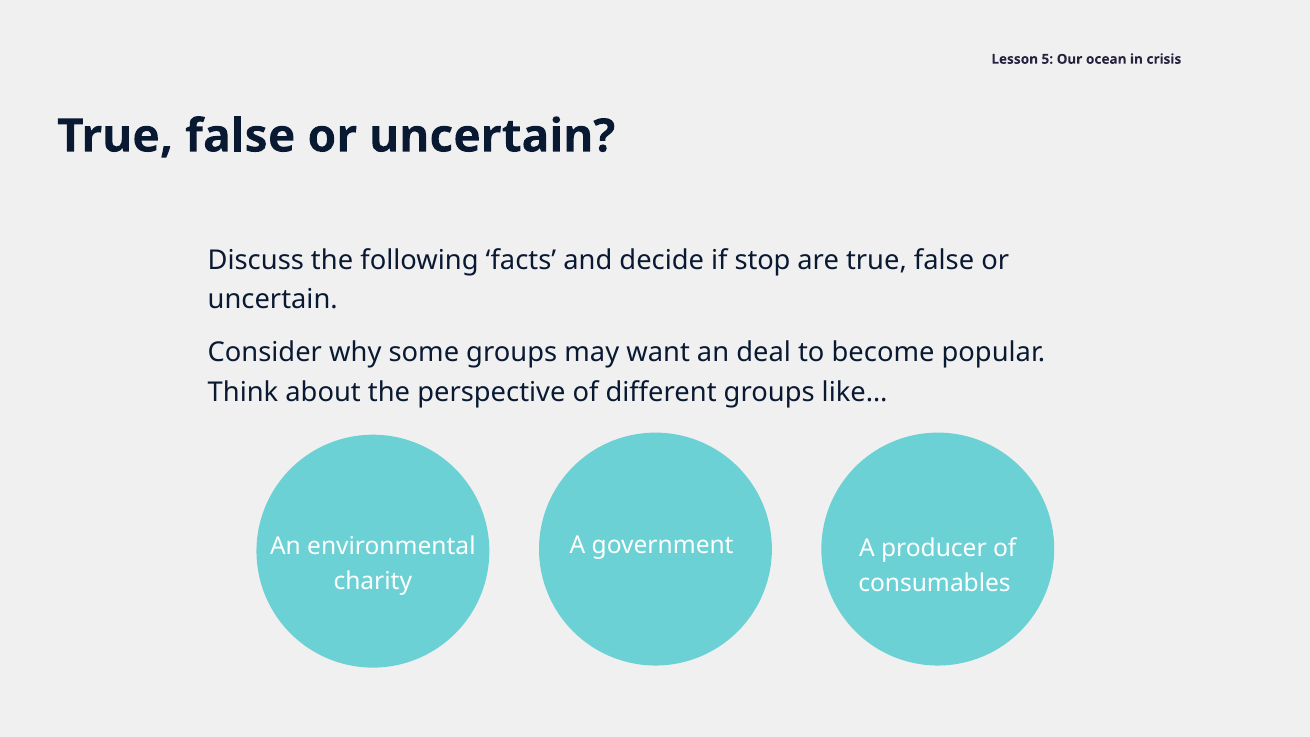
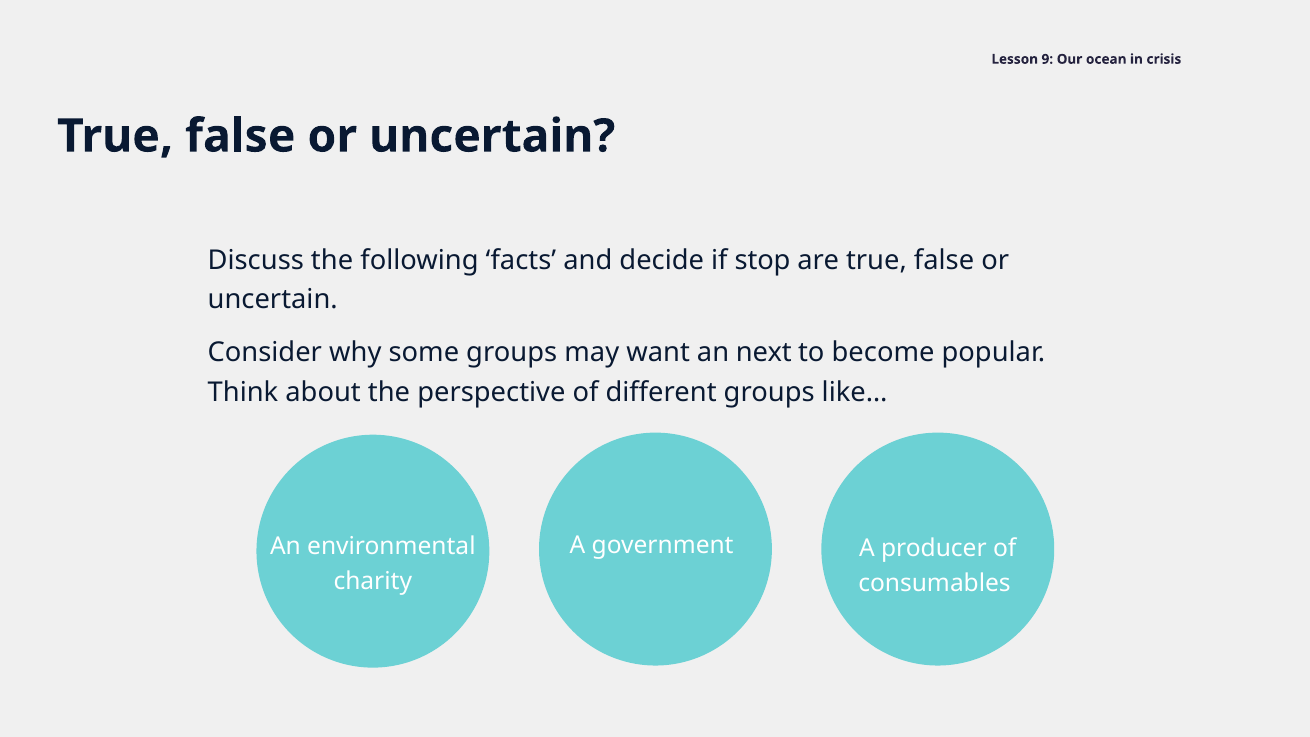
5: 5 -> 9
deal: deal -> next
